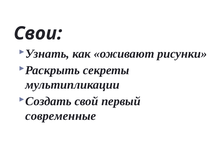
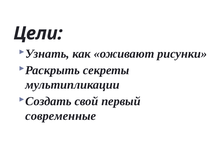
Свои: Свои -> Цели
